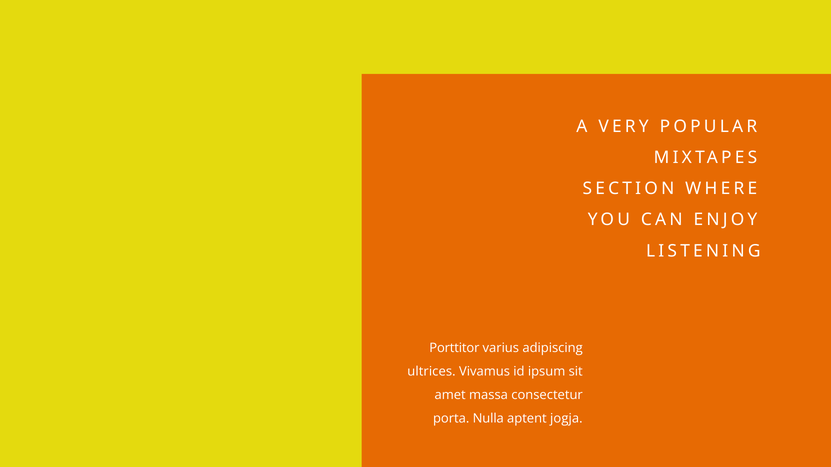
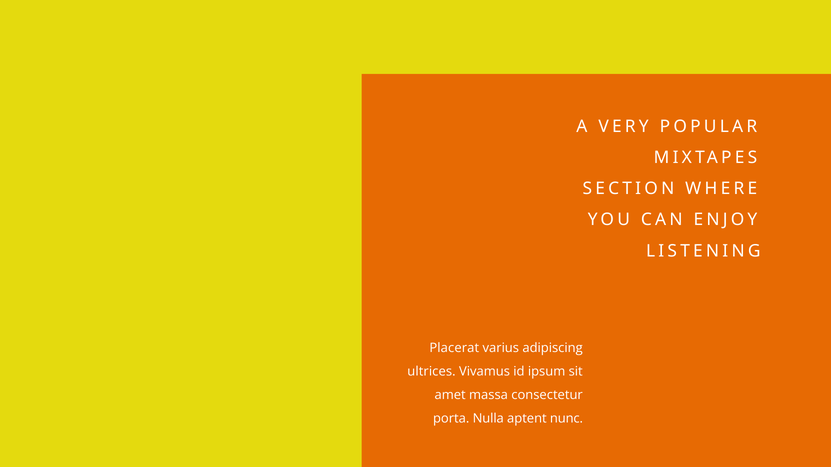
Porttitor: Porttitor -> Placerat
jogja: jogja -> nunc
